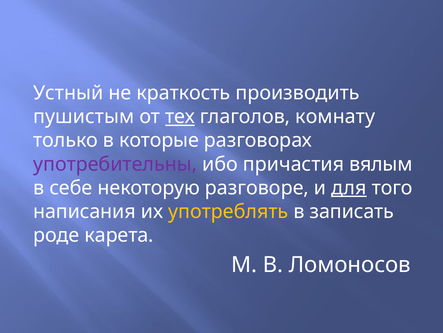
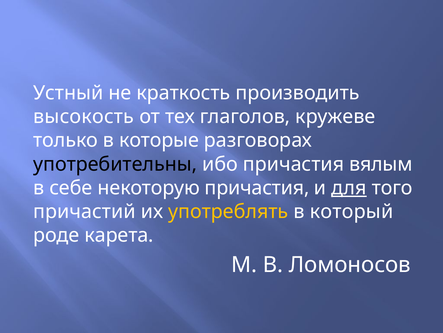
пушистым: пушистым -> высокость
тех underline: present -> none
комнату: комнату -> кружеве
употребительны colour: purple -> black
некоторую разговоре: разговоре -> причастия
написания: написания -> причастий
записать: записать -> который
